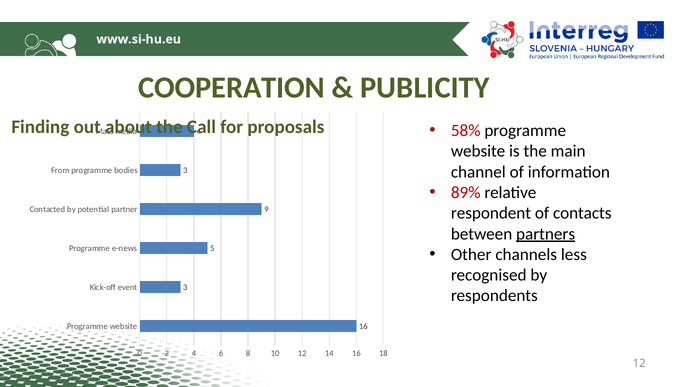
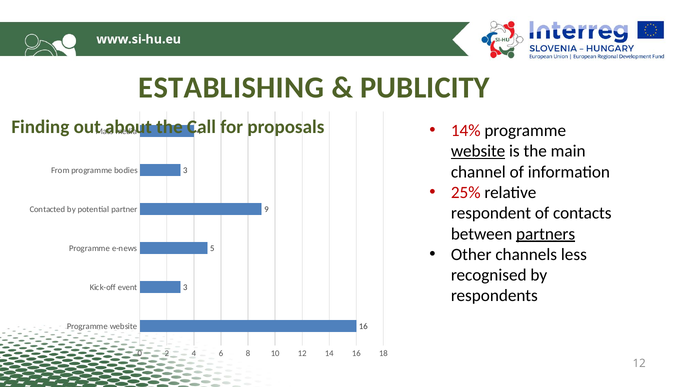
COOPERATION: COOPERATION -> ESTABLISHING
58%: 58% -> 14%
website at (478, 151) underline: none -> present
89%: 89% -> 25%
